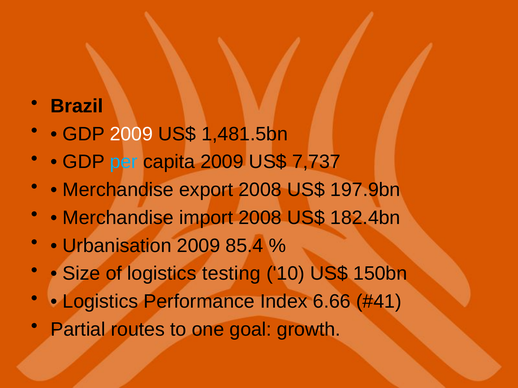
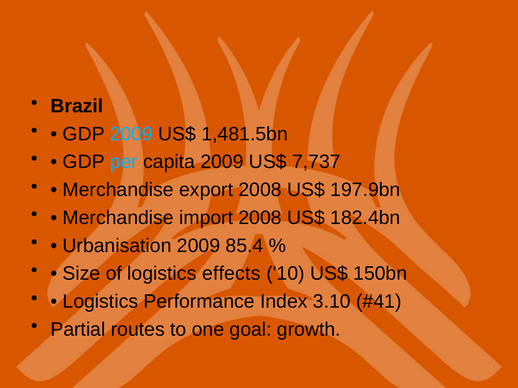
2009 at (131, 134) colour: white -> light blue
testing: testing -> effects
6.66: 6.66 -> 3.10
